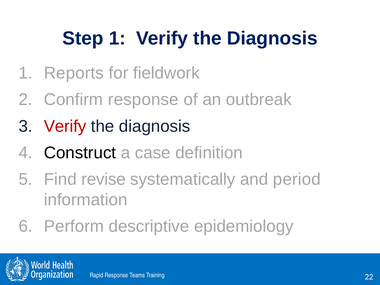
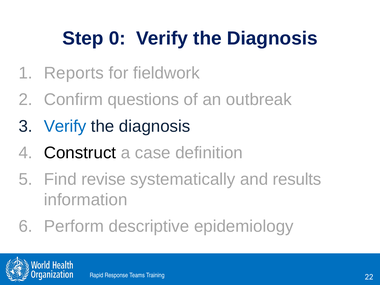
Step 1: 1 -> 0
Confirm response: response -> questions
Verify at (65, 126) colour: red -> blue
period: period -> results
